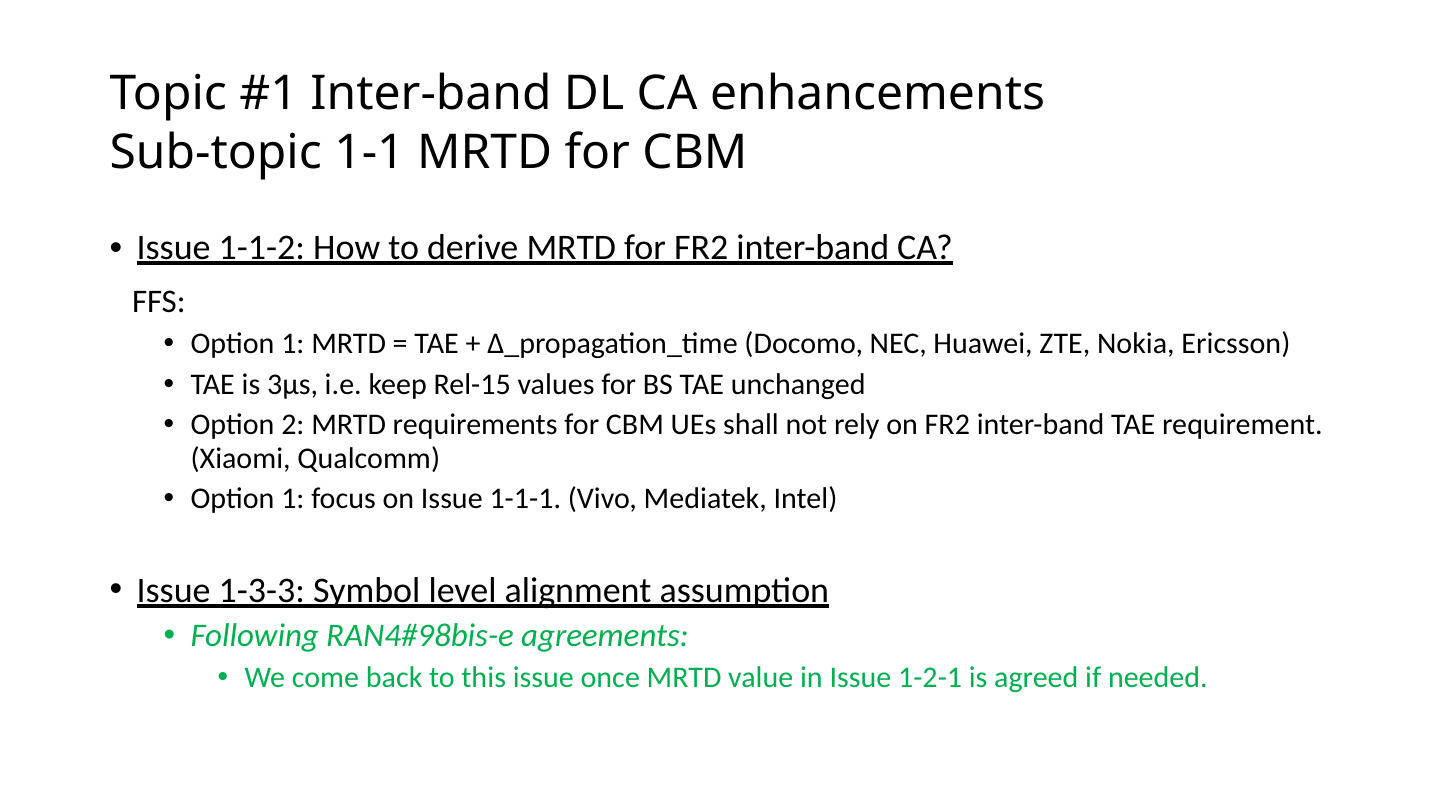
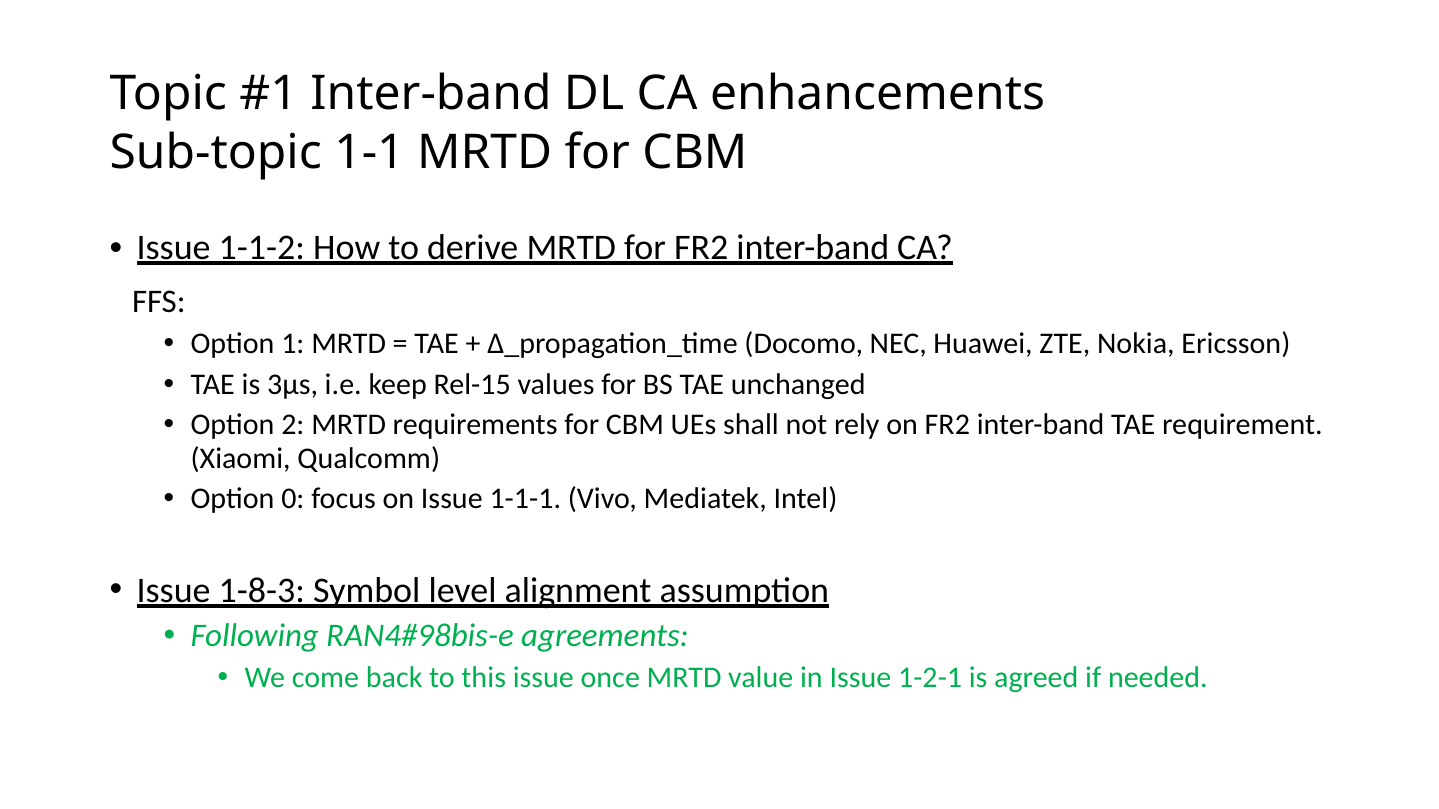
1 at (293, 499): 1 -> 0
1-3-3: 1-3-3 -> 1-8-3
